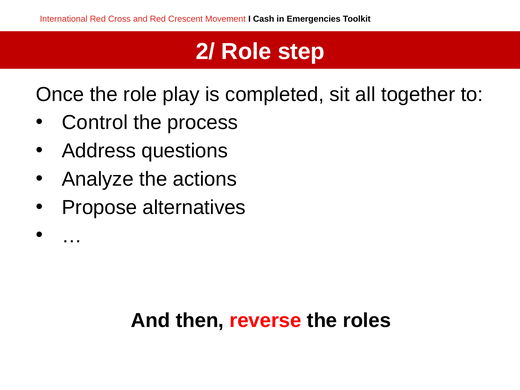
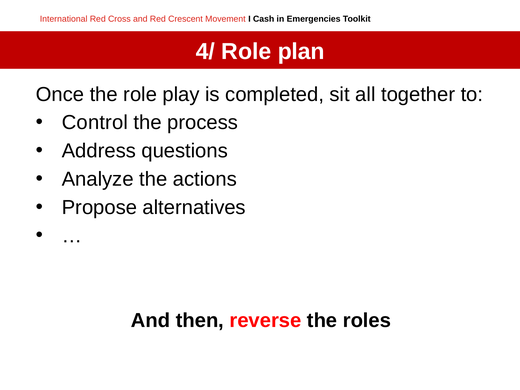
2/: 2/ -> 4/
step: step -> plan
